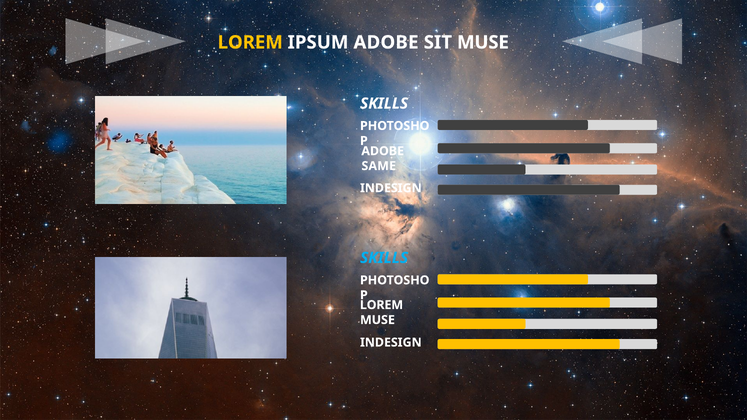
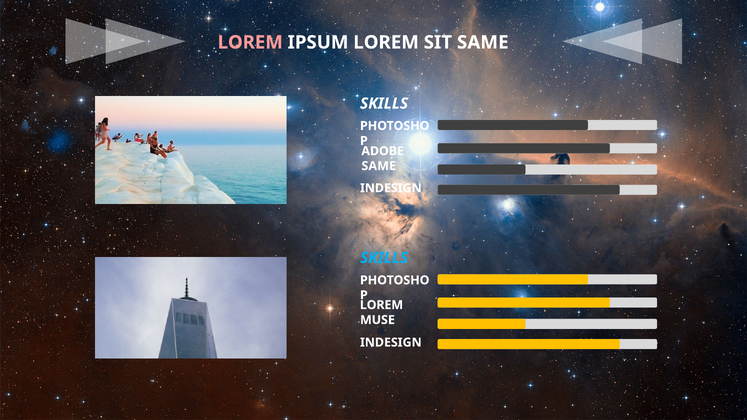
LOREM at (250, 42) colour: yellow -> pink
IPSUM ADOBE: ADOBE -> LOREM
SIT MUSE: MUSE -> SAME
